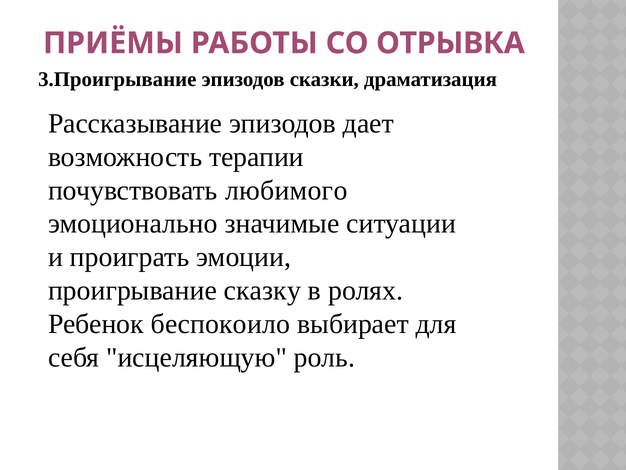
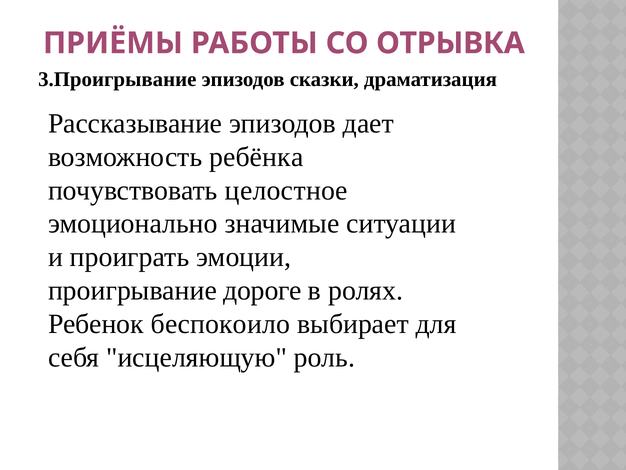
терапии: терапии -> ребёнка
любимого: любимого -> целостное
сказку: сказку -> дороге
